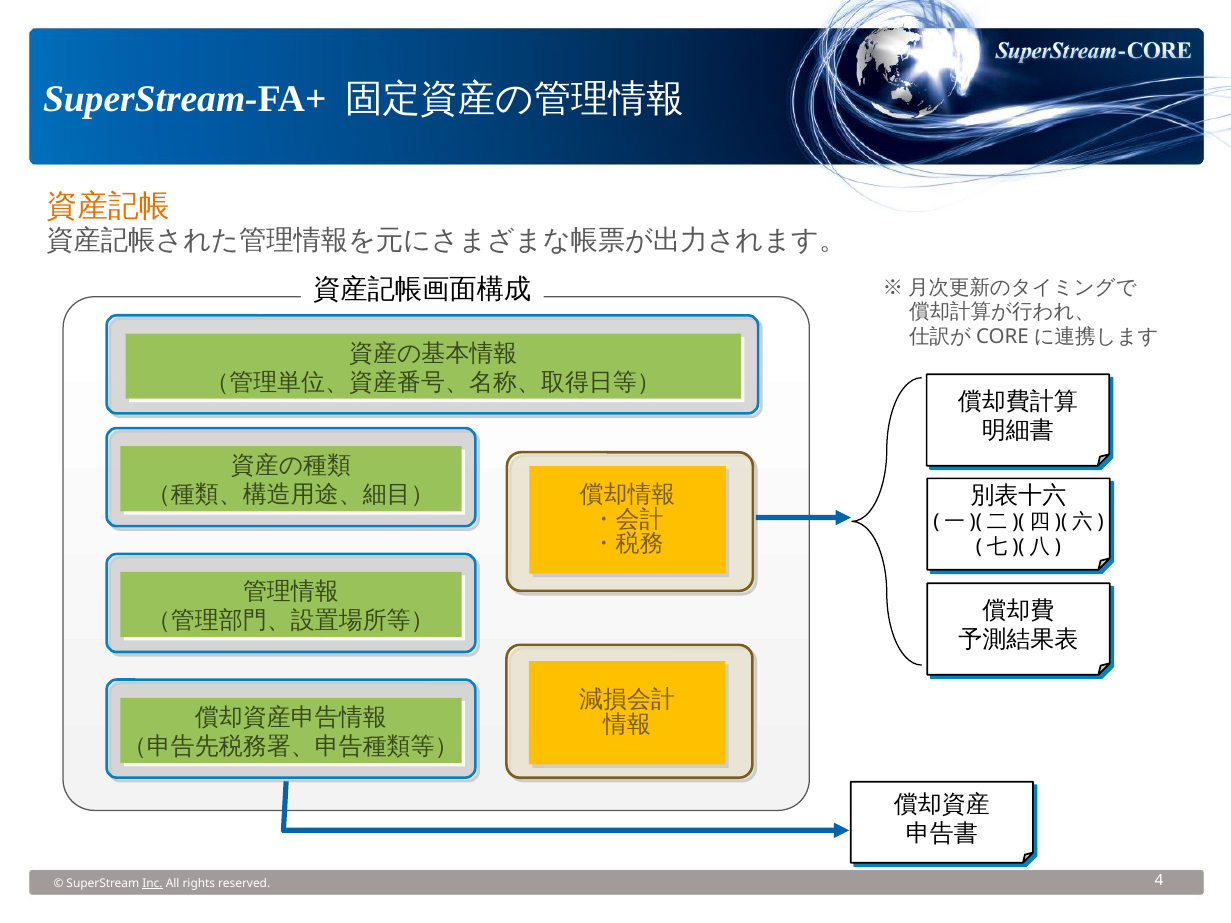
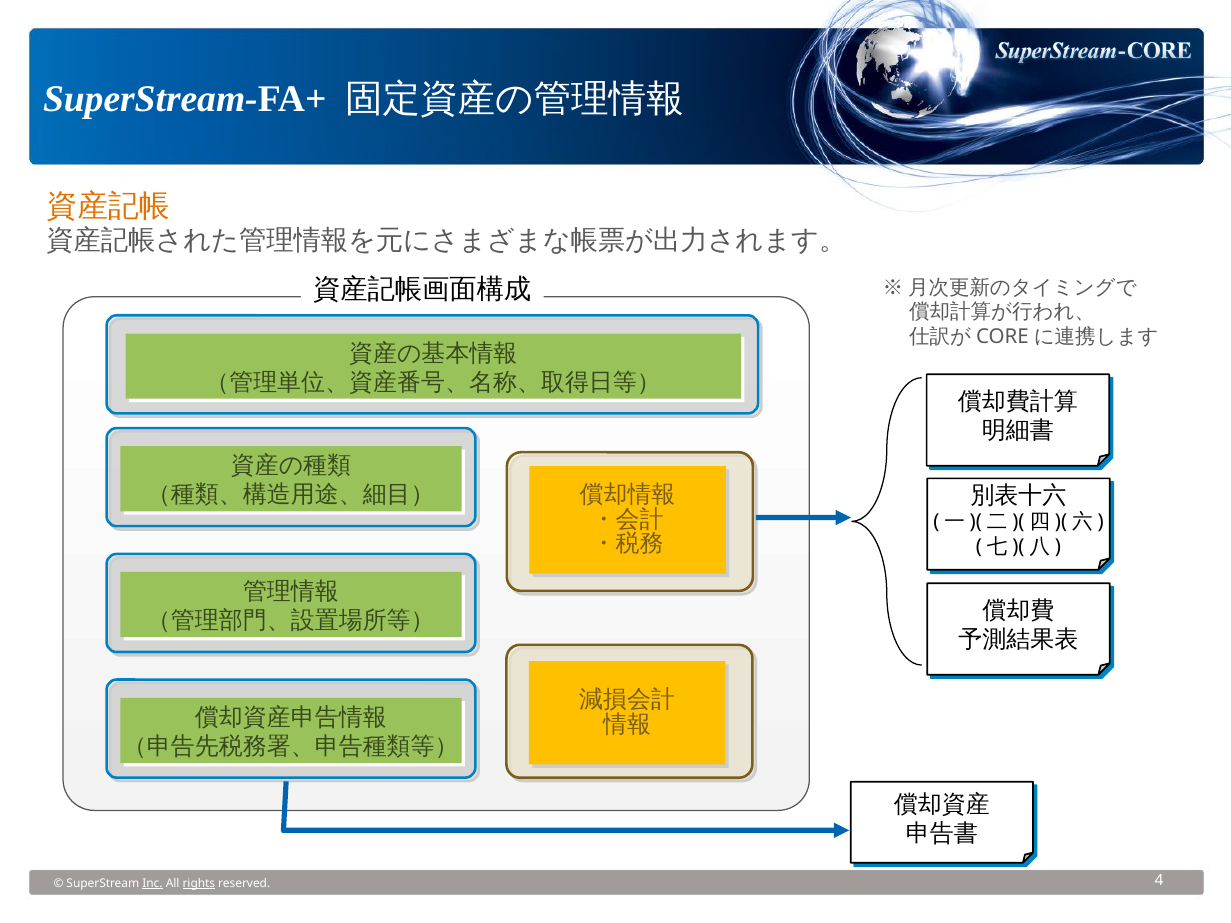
rights underline: none -> present
